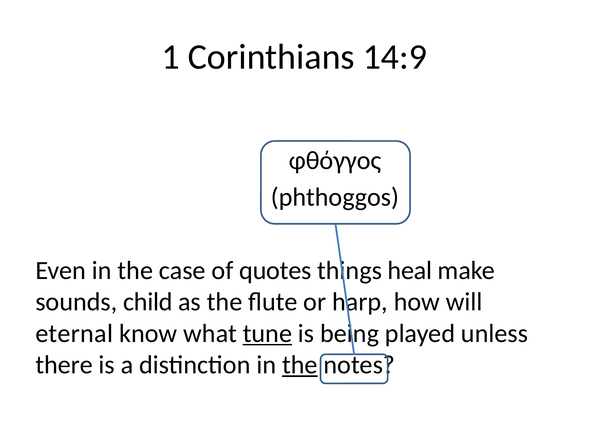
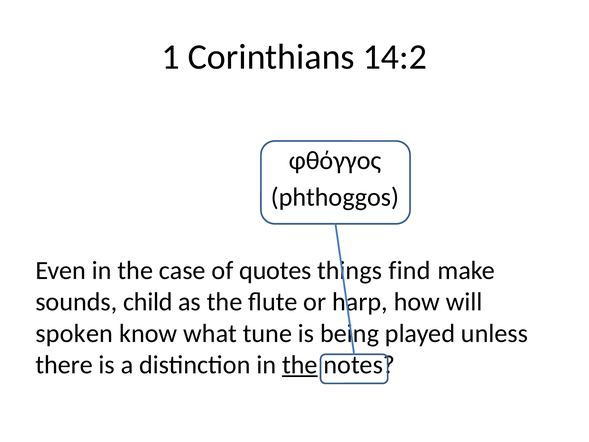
14:9: 14:9 -> 14:2
heal: heal -> find
eternal: eternal -> spoken
tune underline: present -> none
